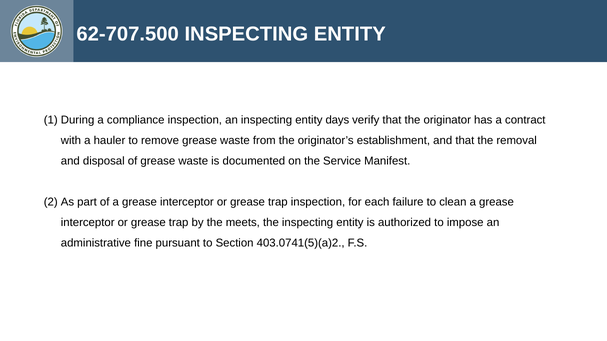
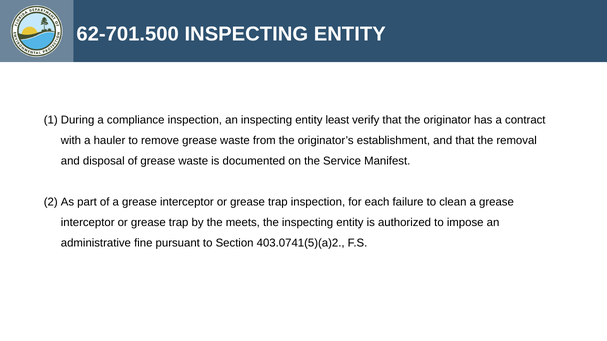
62-707.500: 62-707.500 -> 62-701.500
days: days -> least
